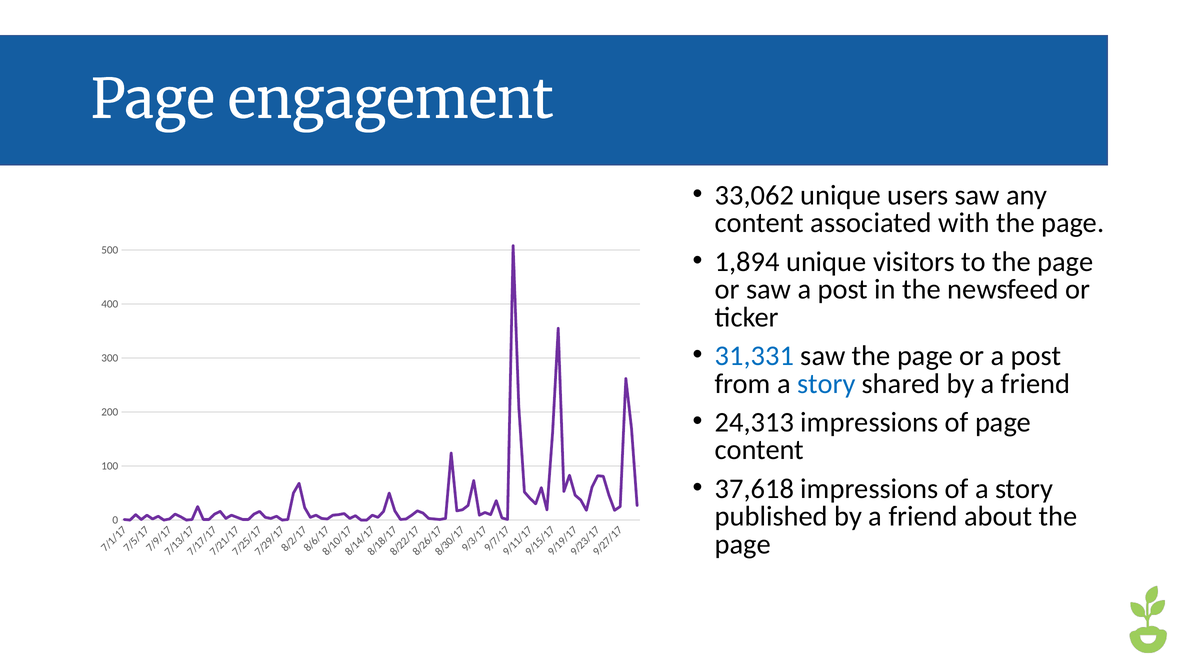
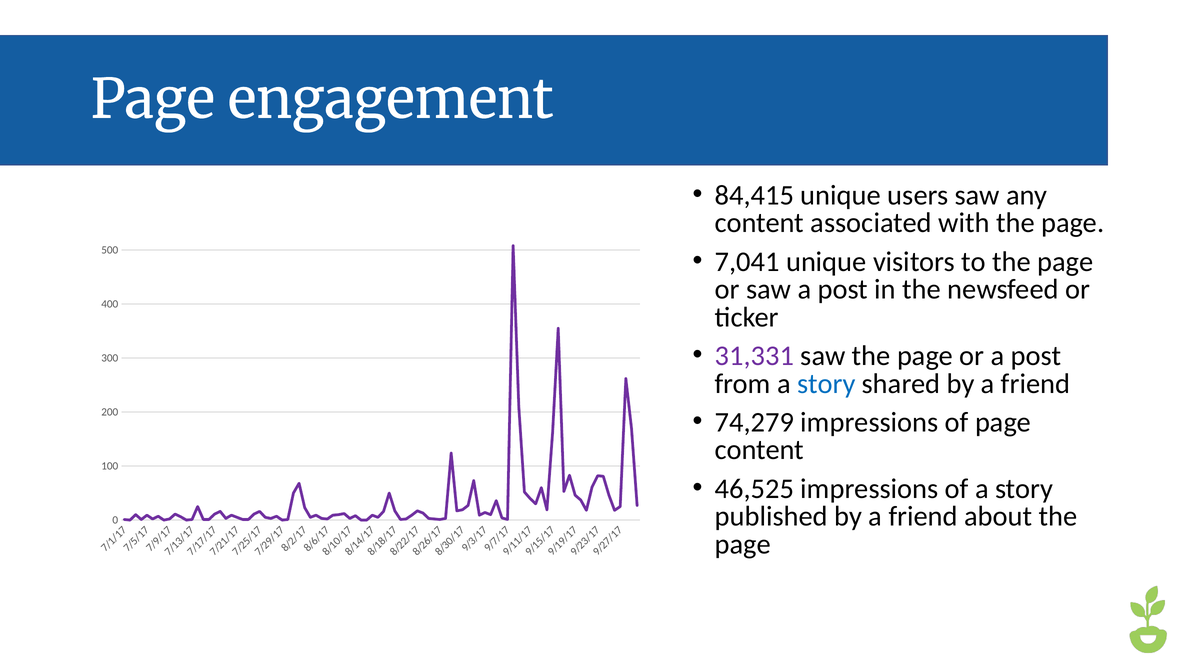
33,062: 33,062 -> 84,415
1,894: 1,894 -> 7,041
31,331 colour: blue -> purple
24,313: 24,313 -> 74,279
37,618: 37,618 -> 46,525
